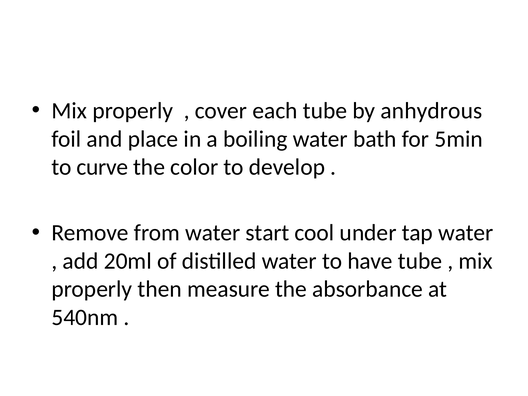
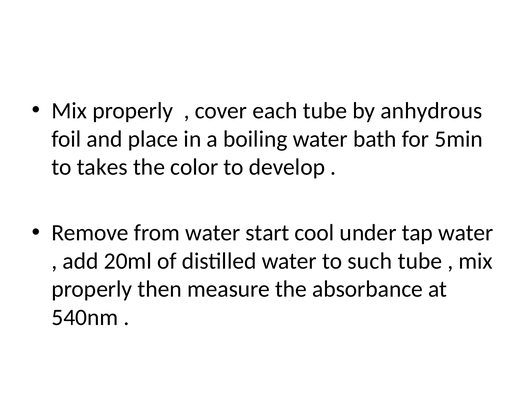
curve: curve -> takes
have: have -> such
